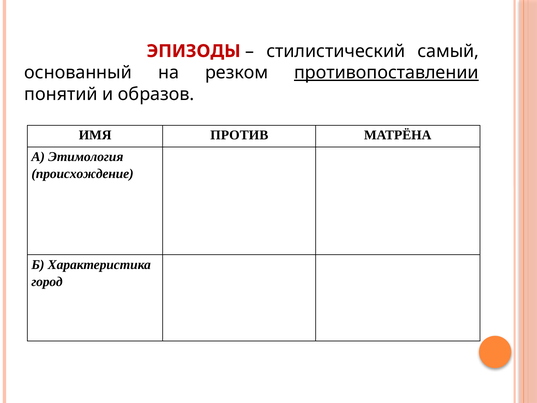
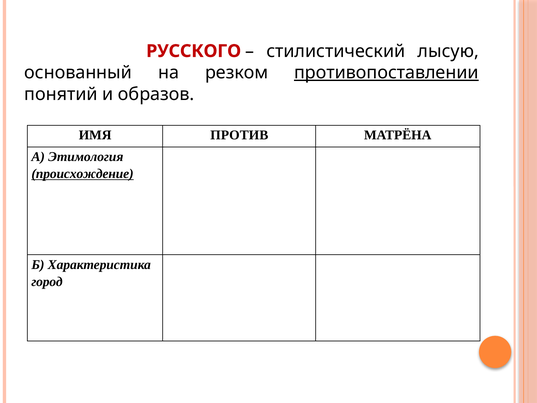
ЭПИЗОДЫ: ЭПИЗОДЫ -> РУССКОГО
самый: самый -> лысую
происхождение underline: none -> present
